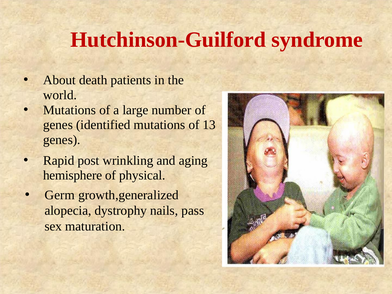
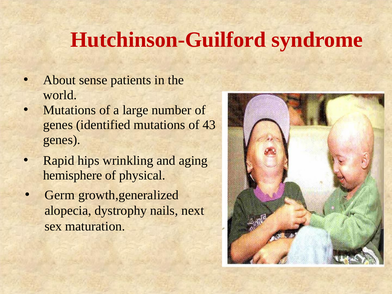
death: death -> sense
13: 13 -> 43
post: post -> hips
pass: pass -> next
